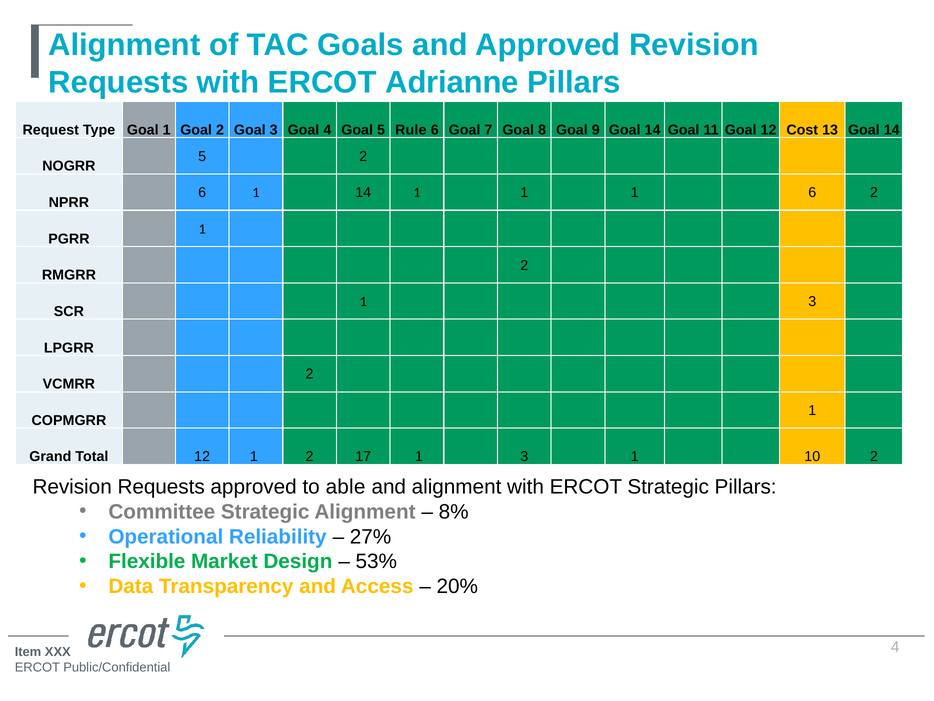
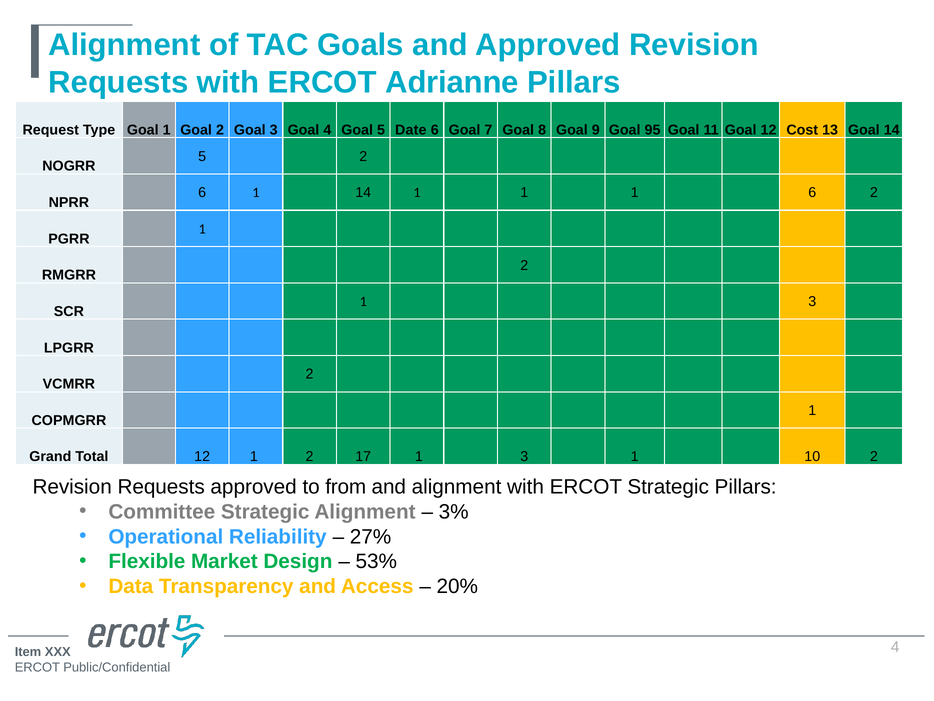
Rule: Rule -> Date
9 Goal 14: 14 -> 95
able: able -> from
8%: 8% -> 3%
